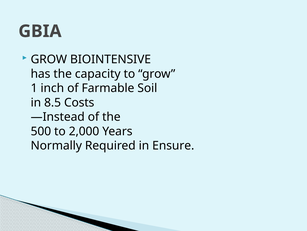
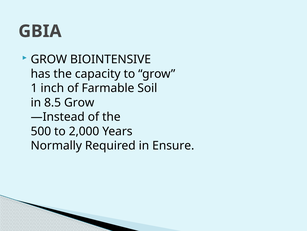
8.5 Costs: Costs -> Grow
